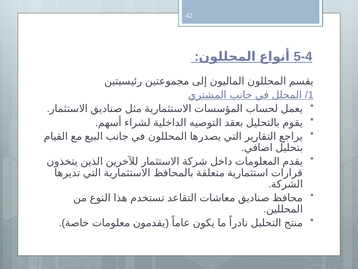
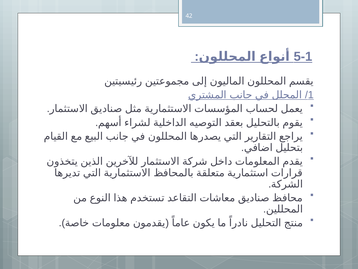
5-4: 5-4 -> 5-1
